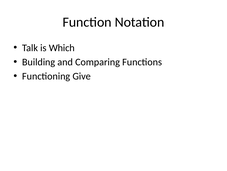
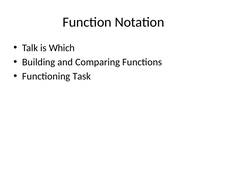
Give: Give -> Task
